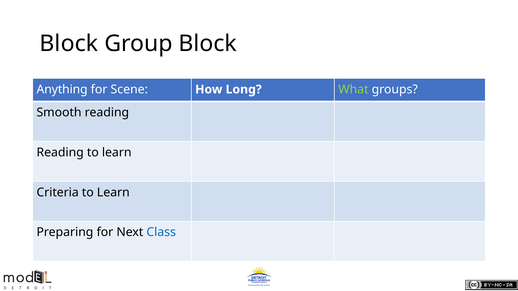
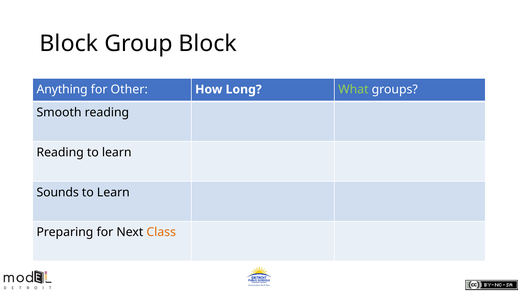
Scene: Scene -> Other
Criteria: Criteria -> Sounds
Class colour: blue -> orange
